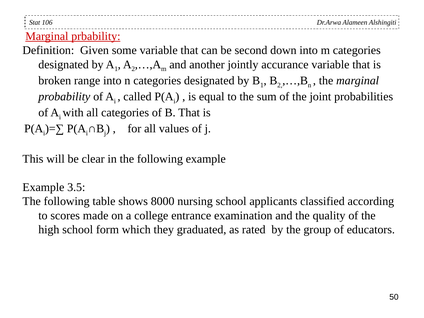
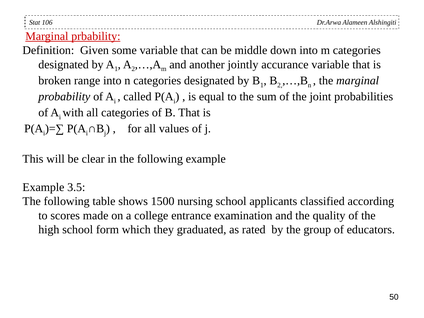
second: second -> middle
8000: 8000 -> 1500
